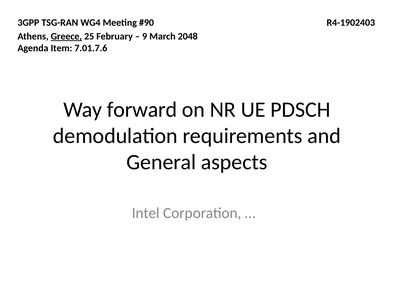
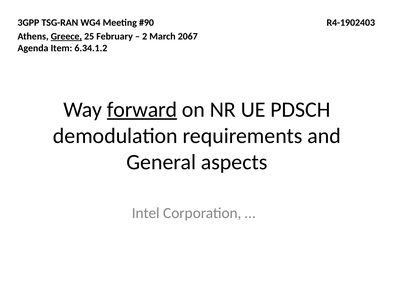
9: 9 -> 2
2048: 2048 -> 2067
7.01.7.6: 7.01.7.6 -> 6.34.1.2
forward underline: none -> present
